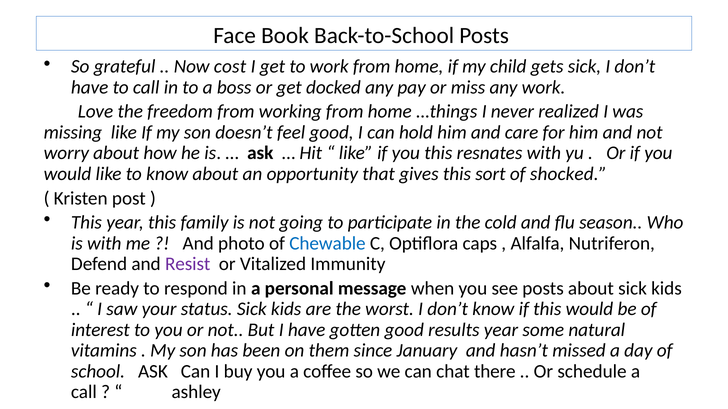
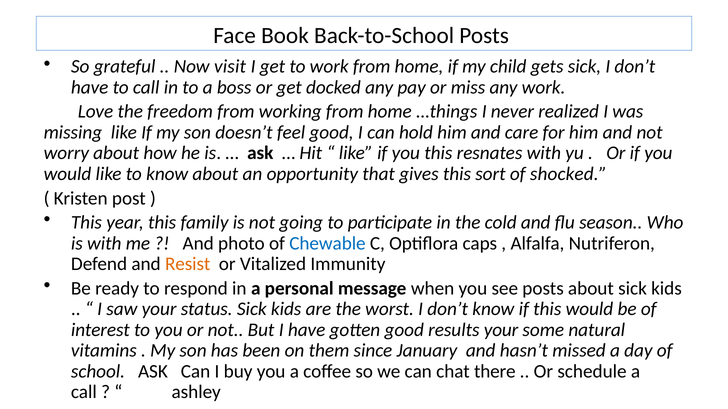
cost: cost -> visit
Resist colour: purple -> orange
results year: year -> your
